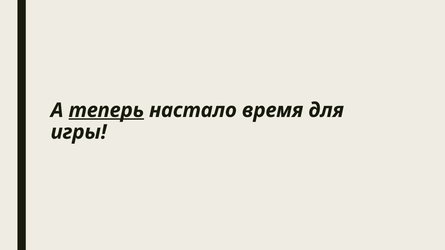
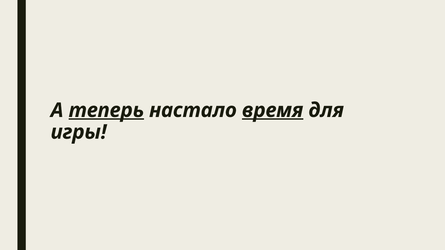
время underline: none -> present
